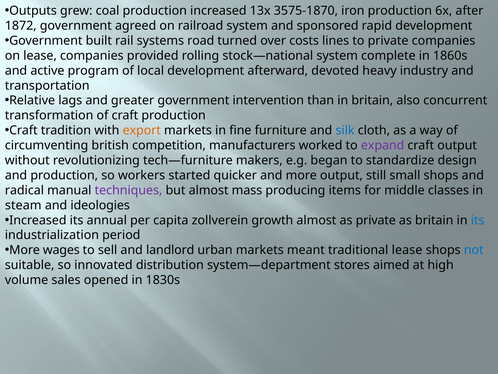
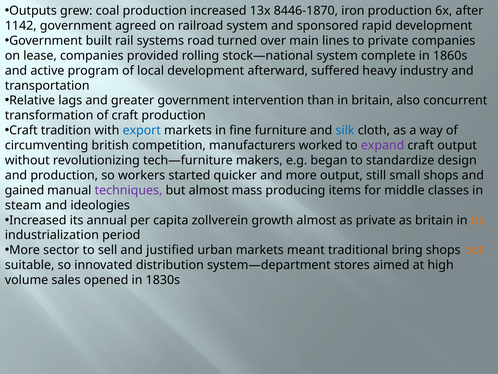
3575-1870: 3575-1870 -> 8446-1870
1872: 1872 -> 1142
costs: costs -> main
devoted: devoted -> suffered
export colour: orange -> blue
radical: radical -> gained
its at (478, 220) colour: blue -> orange
wages: wages -> sector
landlord: landlord -> justified
traditional lease: lease -> bring
not colour: blue -> orange
